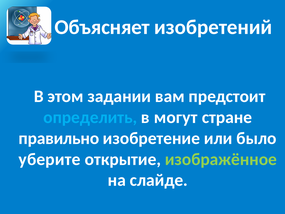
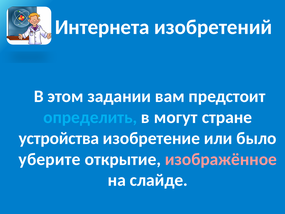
Объясняет: Объясняет -> Интернета
правильно: правильно -> устройства
изображённое colour: light green -> pink
